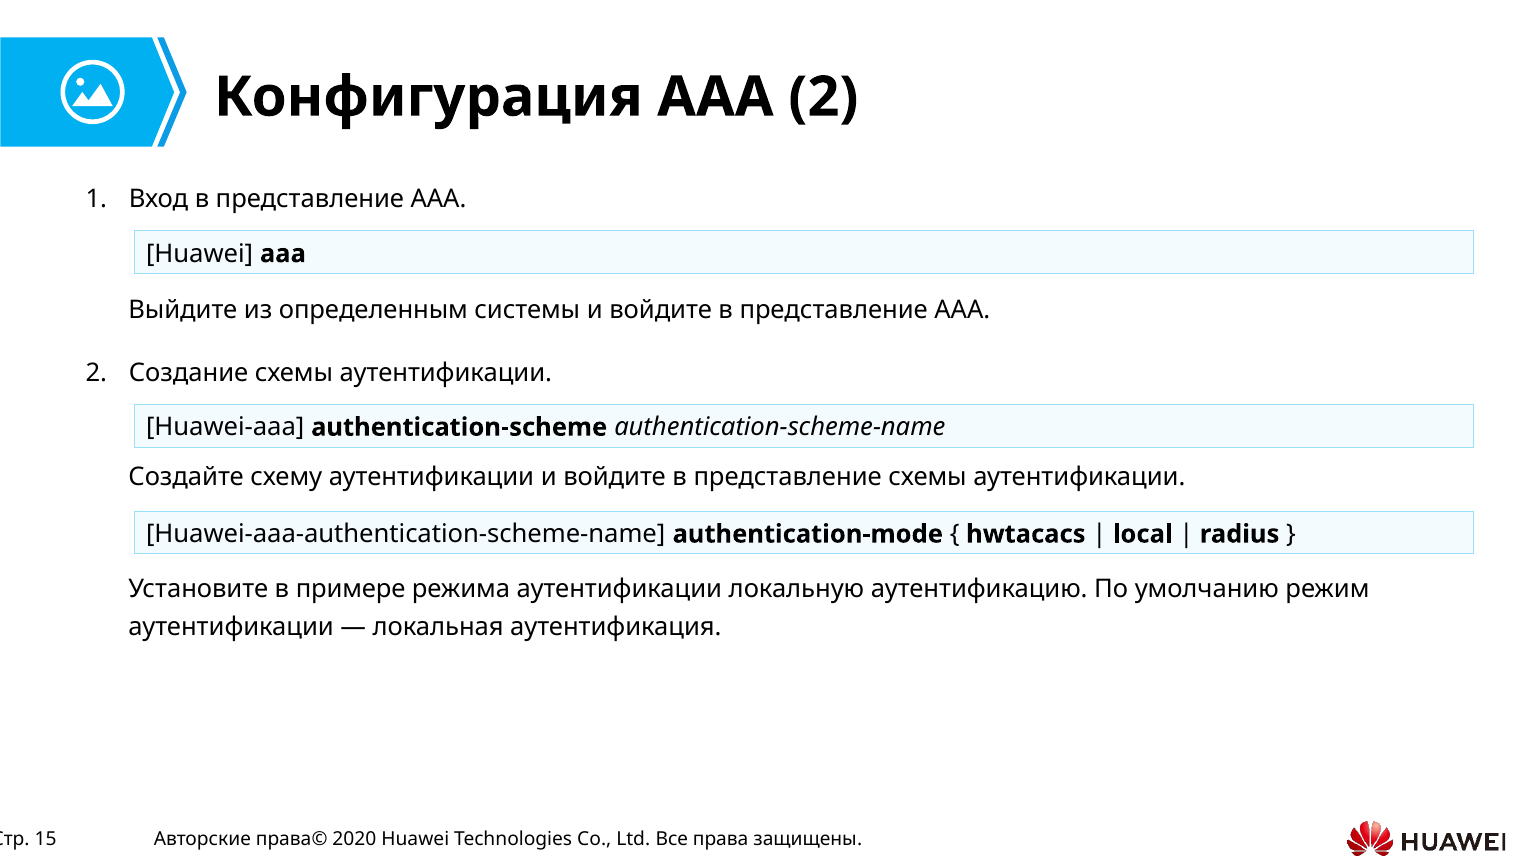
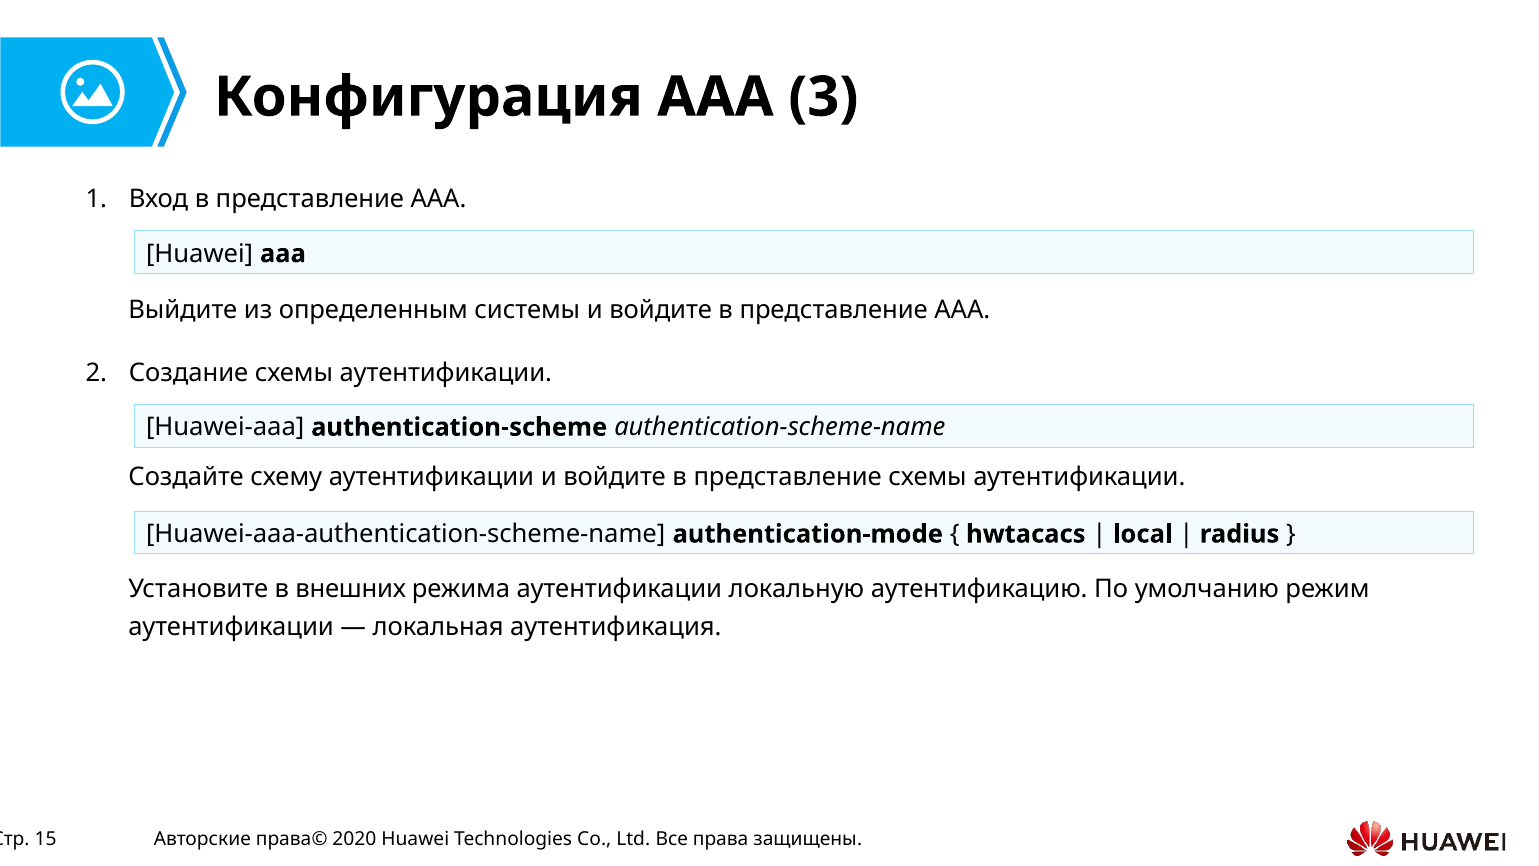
AAA 2: 2 -> 3
примере: примере -> внешних
